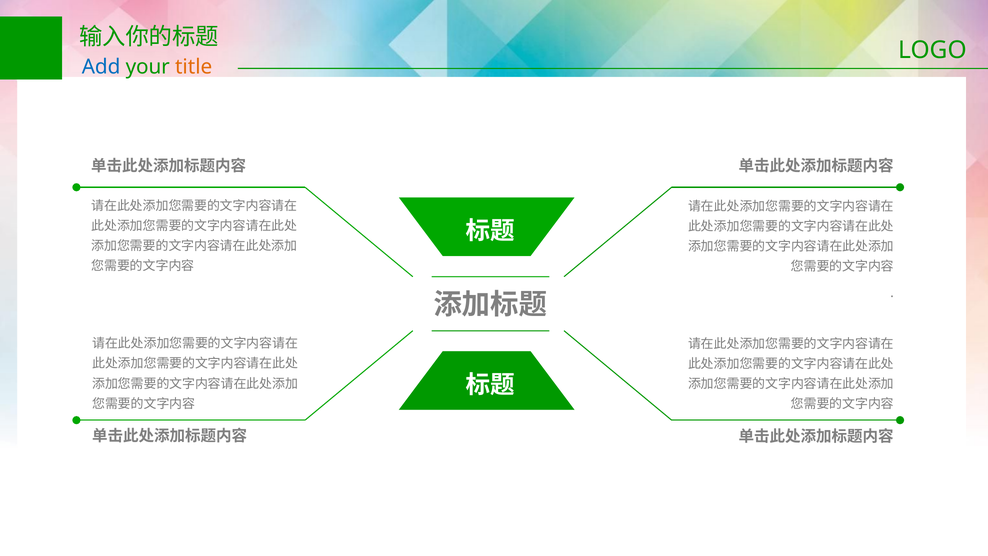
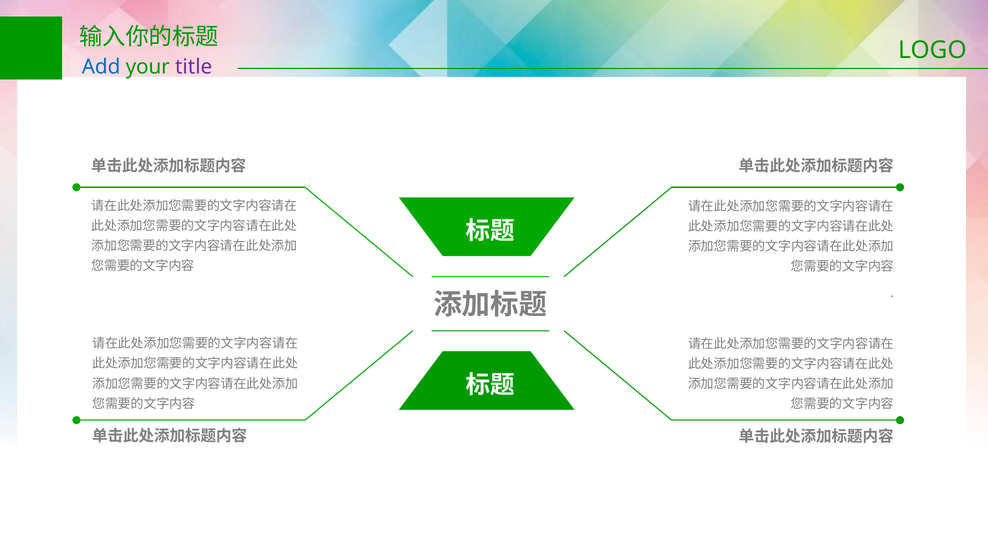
title colour: orange -> purple
